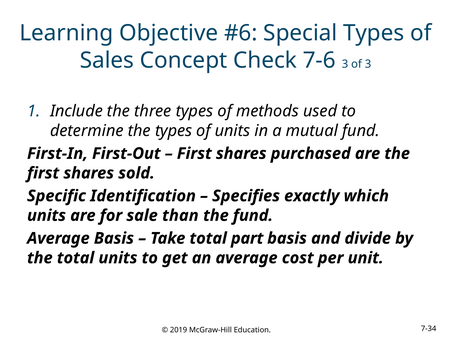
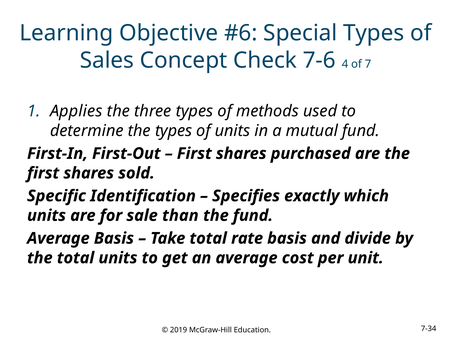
7-6 3: 3 -> 4
of 3: 3 -> 7
Include: Include -> Applies
part: part -> rate
